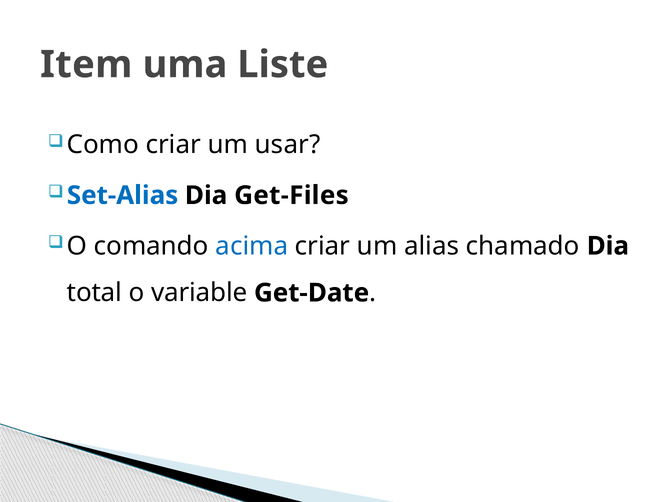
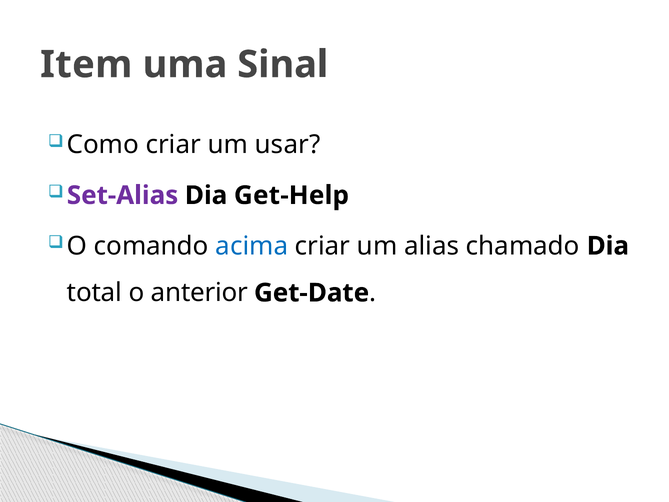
Liste: Liste -> Sinal
Set-Alias colour: blue -> purple
Get-Files: Get-Files -> Get-Help
variable: variable -> anterior
